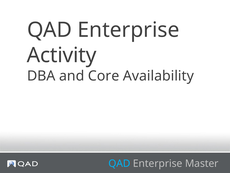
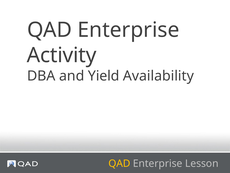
Core: Core -> Yield
QAD at (119, 163) colour: light blue -> yellow
Master: Master -> Lesson
